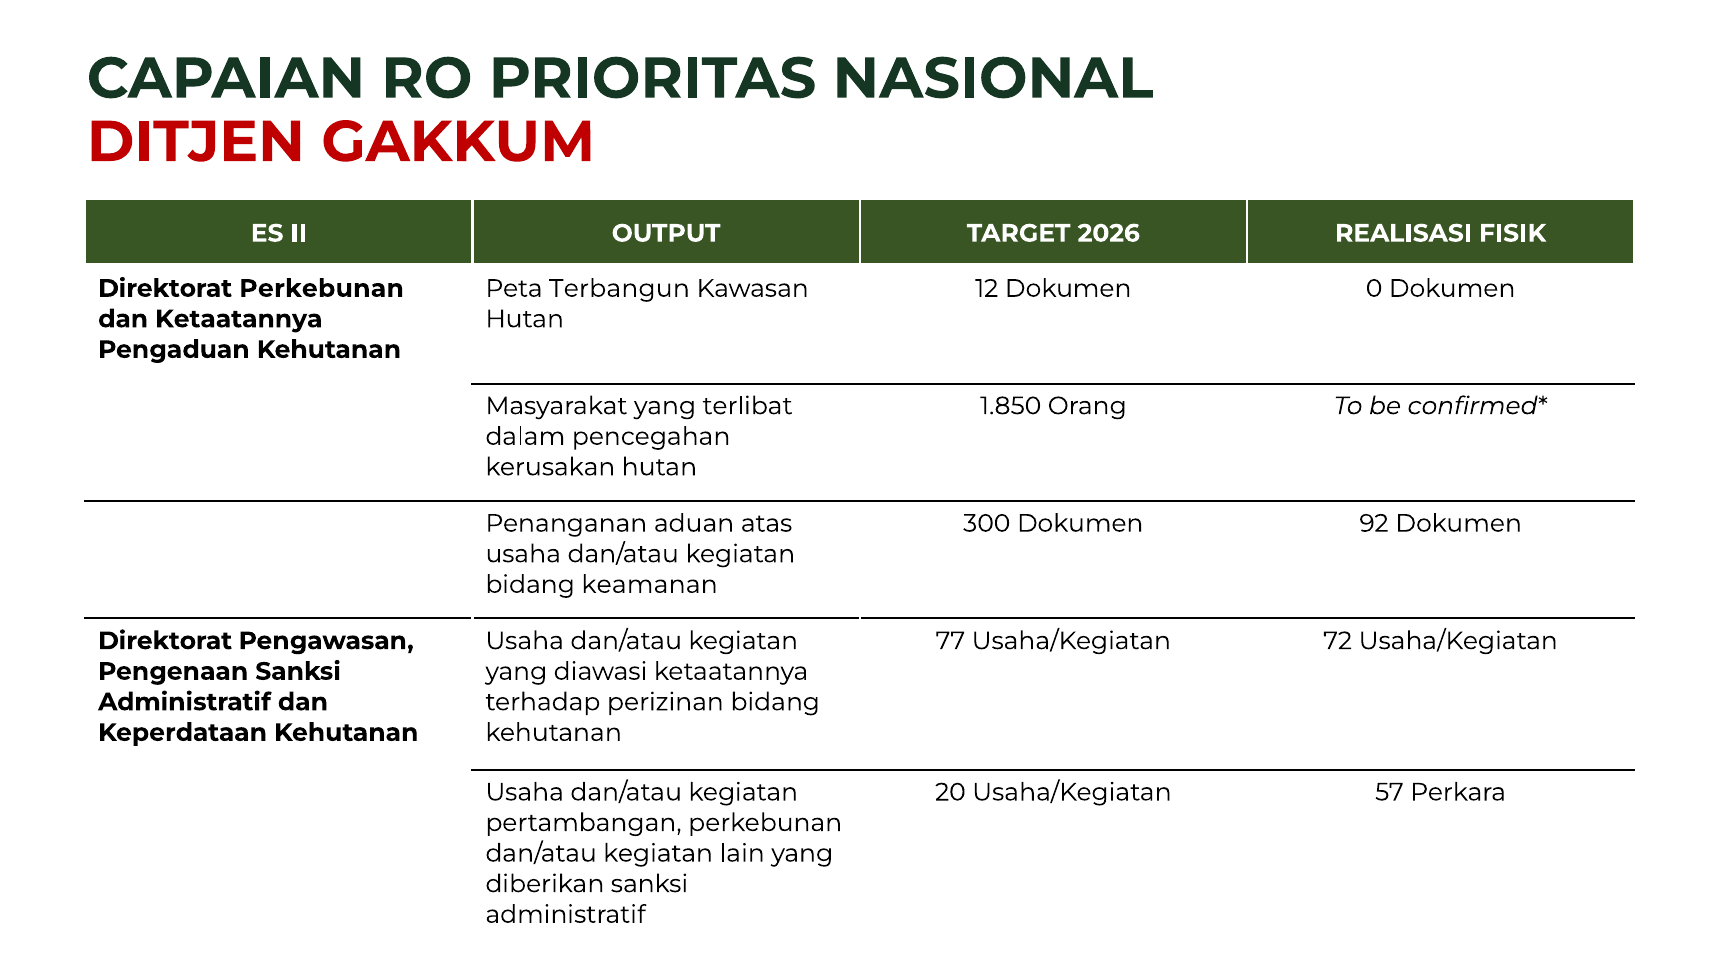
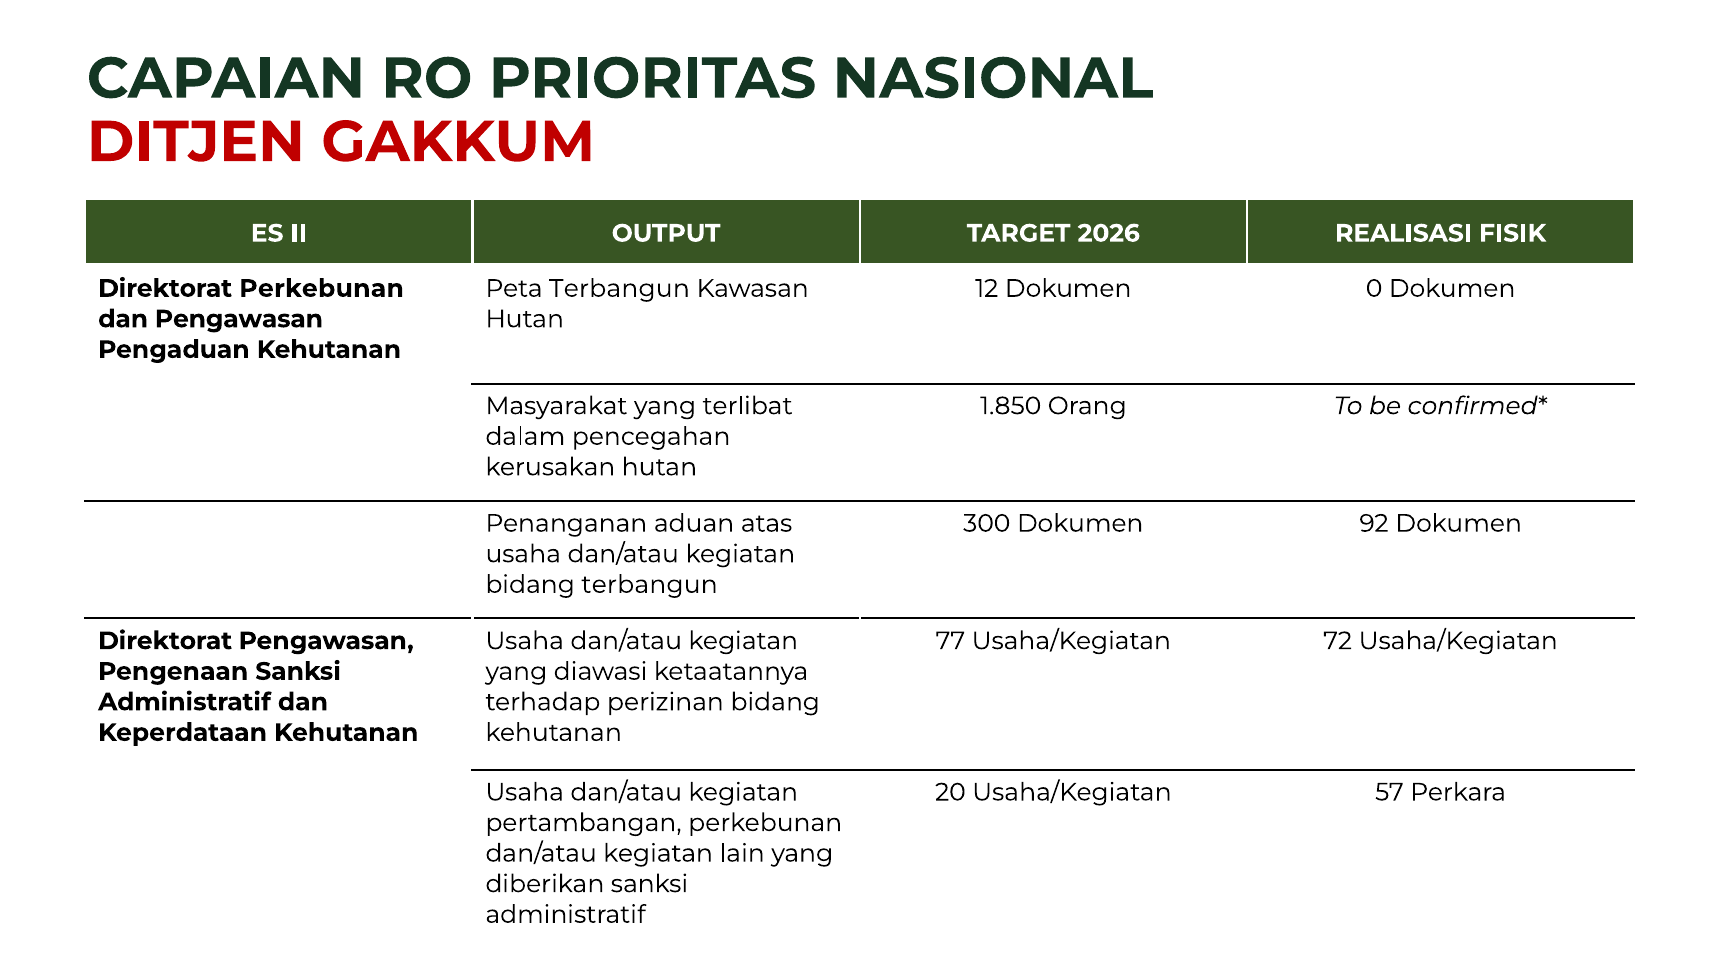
dan Ketaatannya: Ketaatannya -> Pengawasan
bidang keamanan: keamanan -> terbangun
